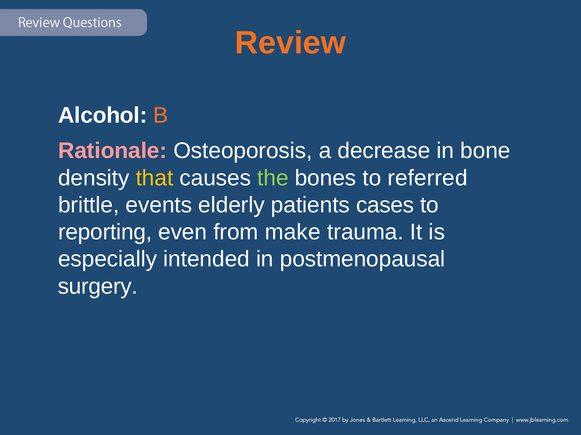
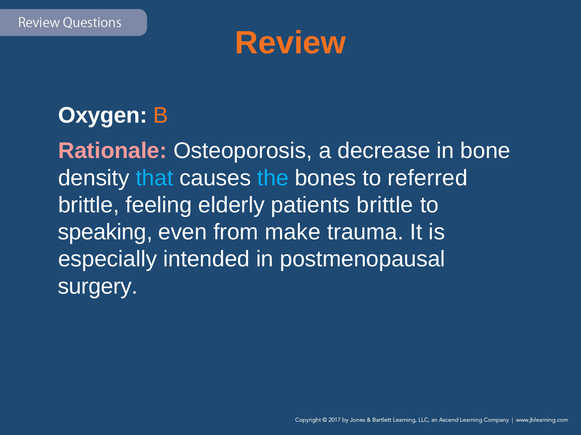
Alcohol: Alcohol -> Oxygen
that colour: yellow -> light blue
the colour: light green -> light blue
events: events -> feeling
patients cases: cases -> brittle
reporting: reporting -> speaking
